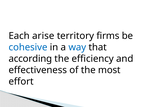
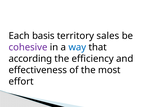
arise: arise -> basis
firms: firms -> sales
cohesive colour: blue -> purple
